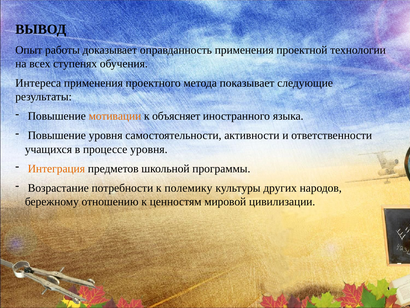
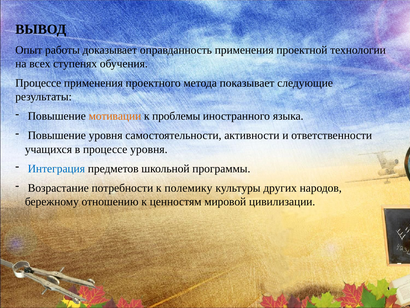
Интереса at (38, 83): Интереса -> Процессе
объясняет: объясняет -> проблемы
Интеграция colour: orange -> blue
